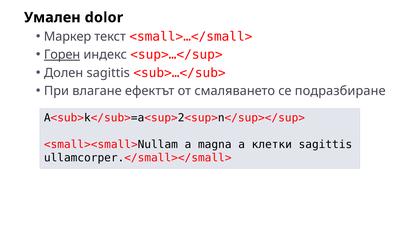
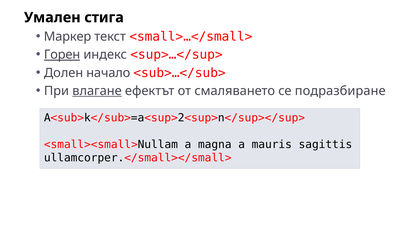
dolor: dolor -> стига
Долен sagittis: sagittis -> начало
влагане underline: none -> present
клетки: клетки -> mauris
